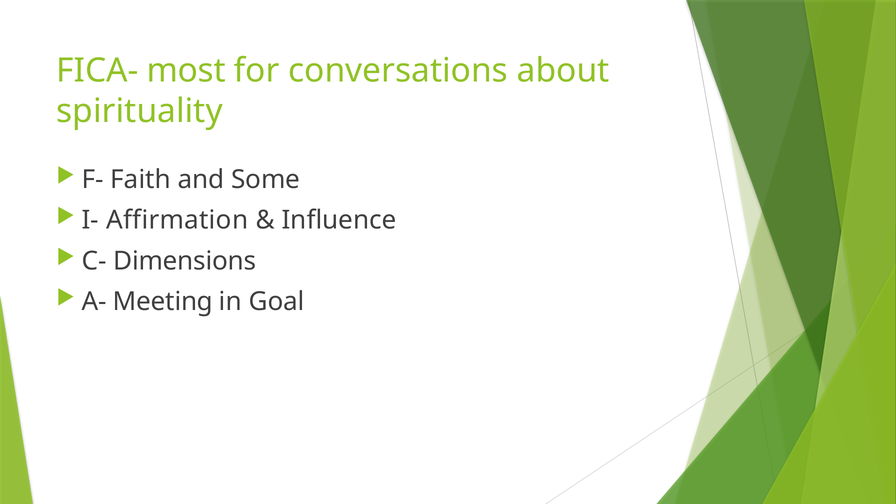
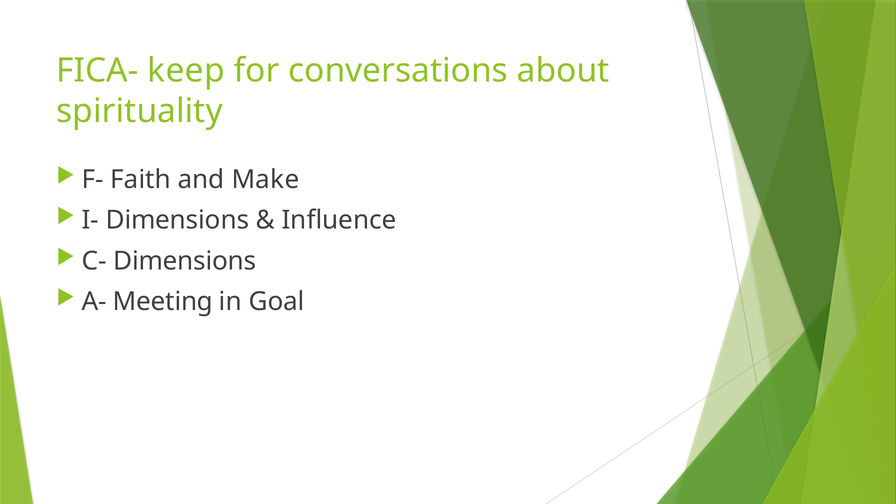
most: most -> keep
Some: Some -> Make
I- Affirmation: Affirmation -> Dimensions
